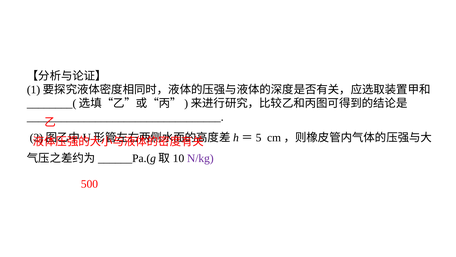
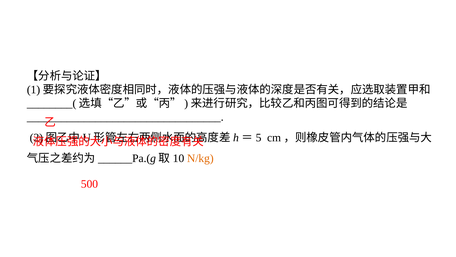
N/kg colour: purple -> orange
